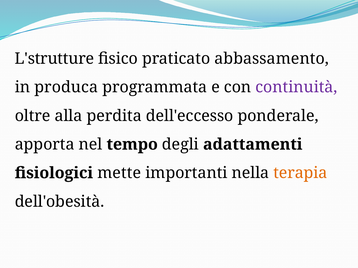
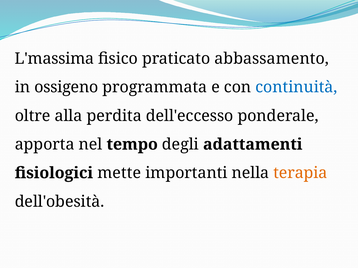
L'strutture: L'strutture -> L'massima
produca: produca -> ossigeno
continuità colour: purple -> blue
